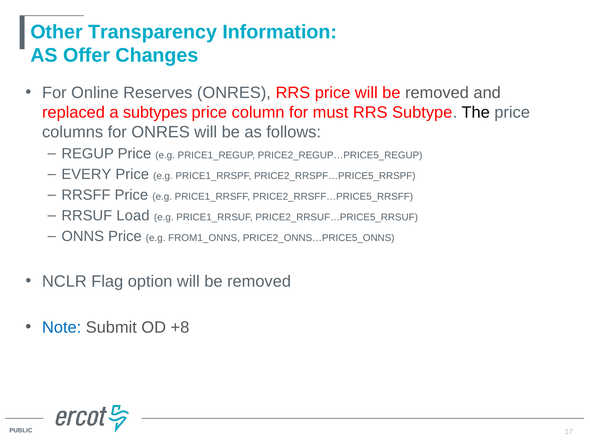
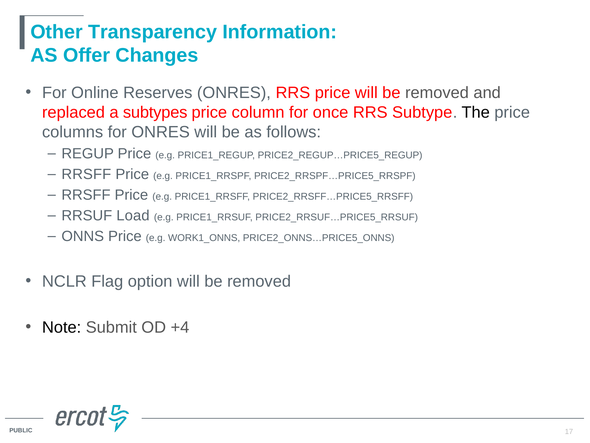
must: must -> once
EVERY at (86, 174): EVERY -> RRSFF
FROM1_ONNS: FROM1_ONNS -> WORK1_ONNS
Note colour: blue -> black
+8: +8 -> +4
